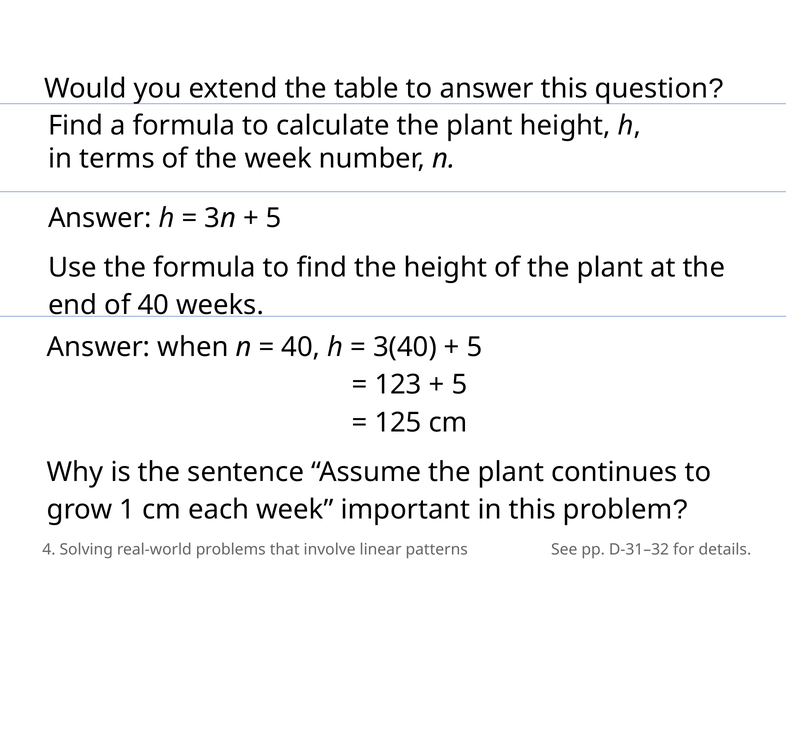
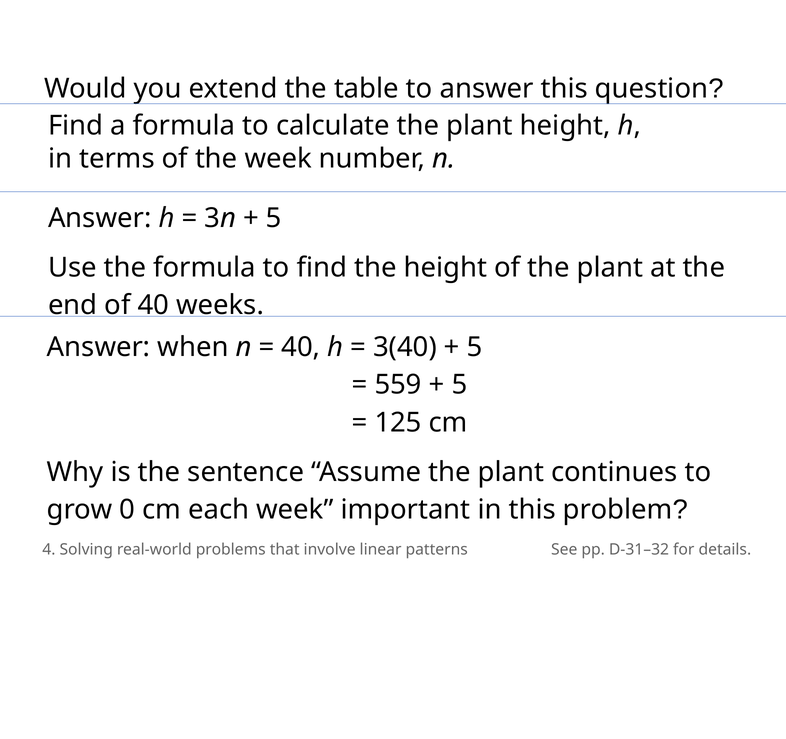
123: 123 -> 559
1: 1 -> 0
